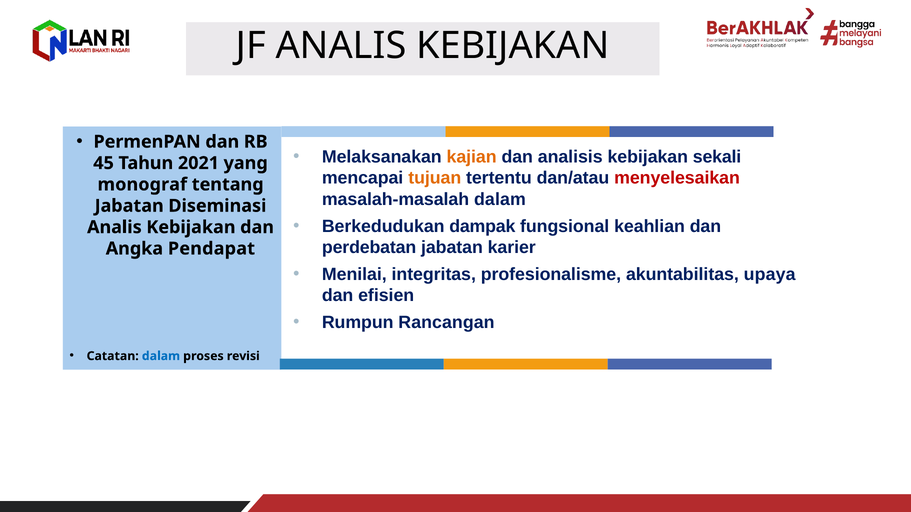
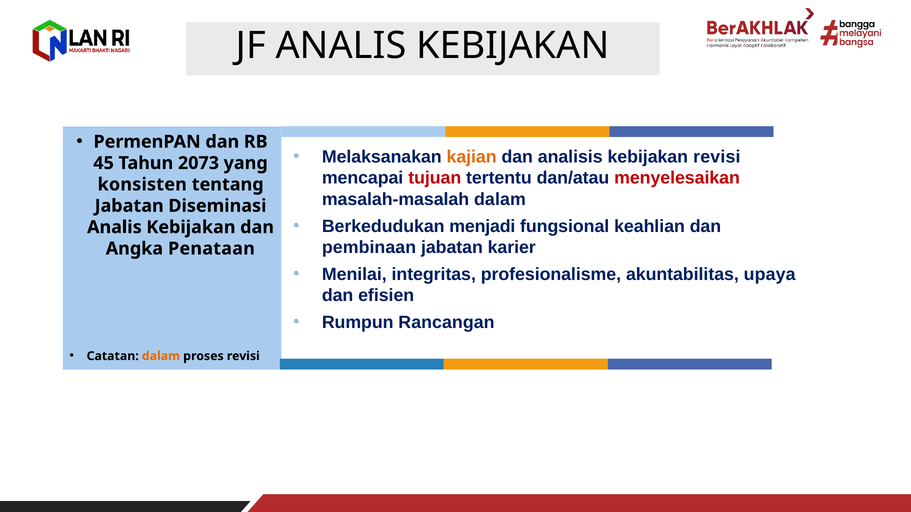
kebijakan sekali: sekali -> revisi
2021: 2021 -> 2073
tujuan colour: orange -> red
monograf: monograf -> konsisten
dampak: dampak -> menjadi
perdebatan: perdebatan -> pembinaan
Pendapat: Pendapat -> Penataan
dalam at (161, 356) colour: blue -> orange
